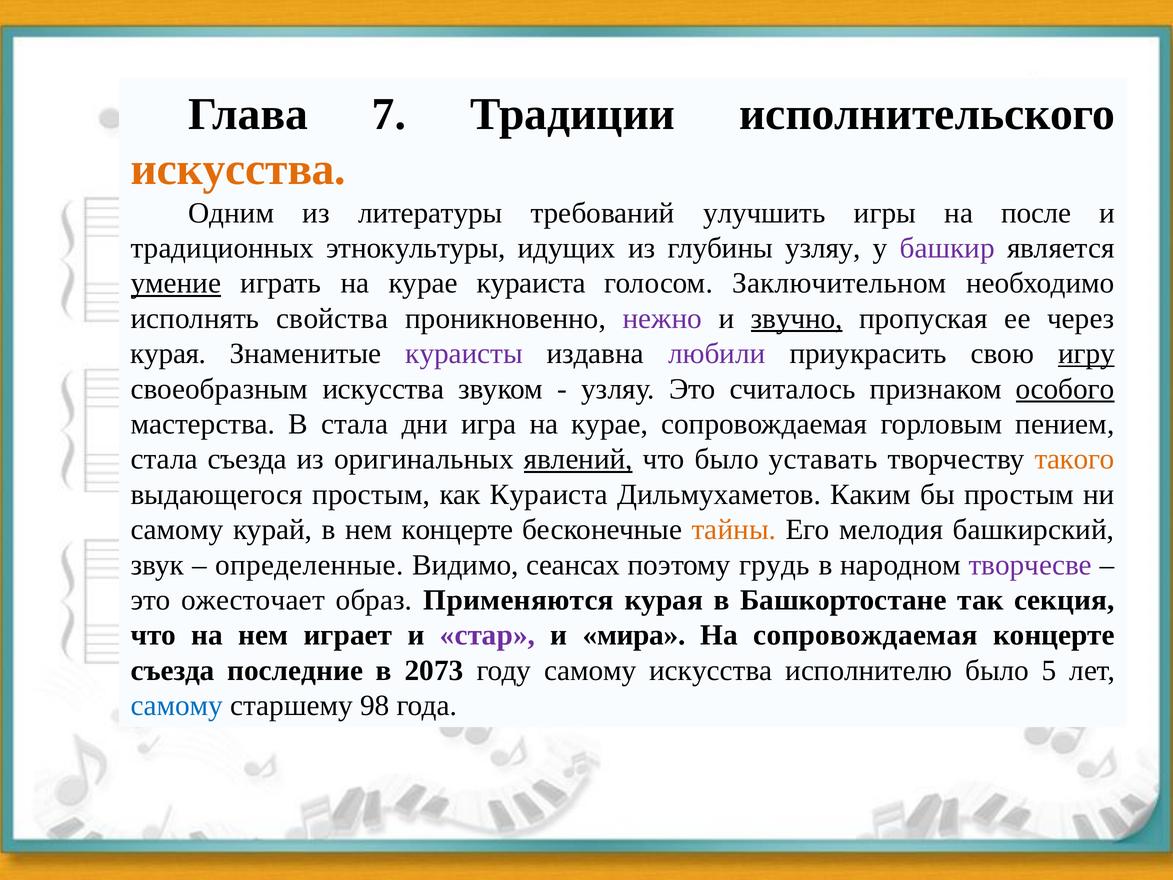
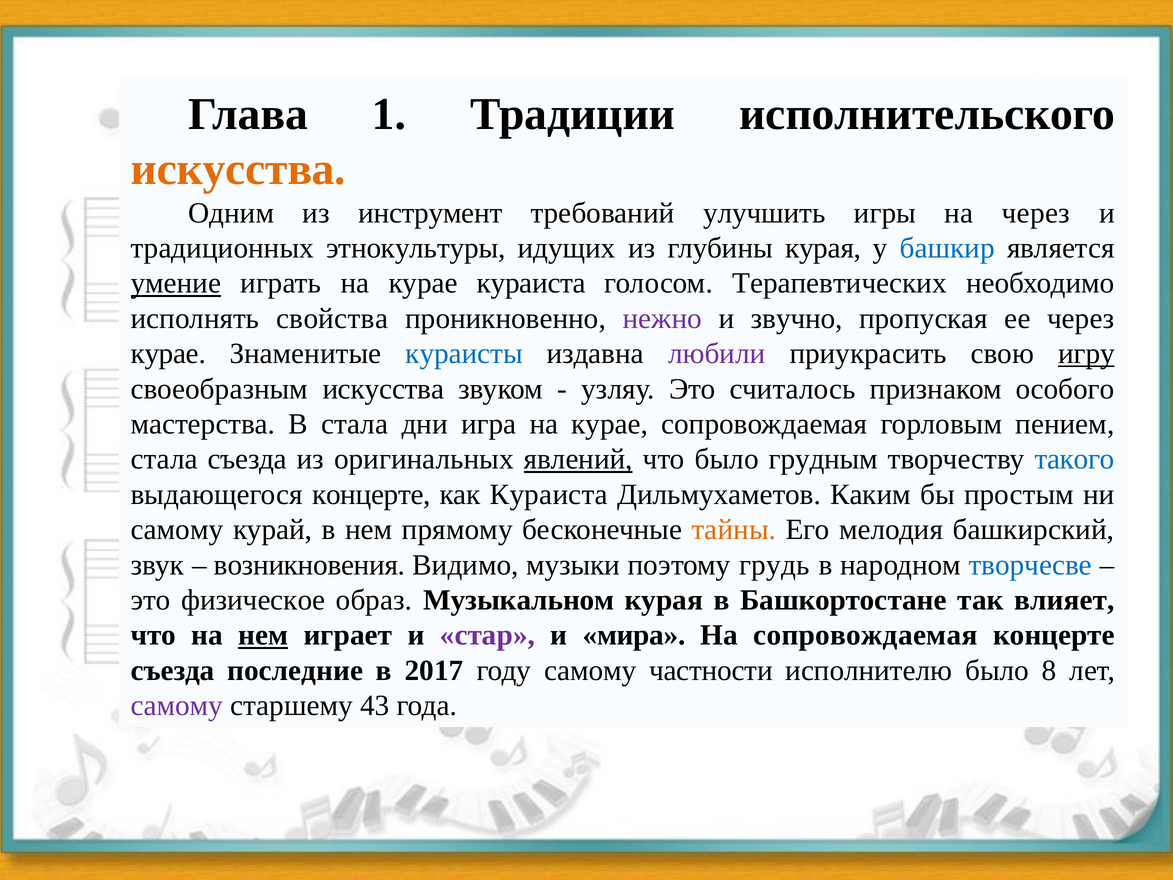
7: 7 -> 1
литературы: литературы -> инструмент
на после: после -> через
глубины узляу: узляу -> курая
башкир colour: purple -> blue
Заключительном: Заключительном -> Терапевтических
звучно underline: present -> none
курая at (168, 354): курая -> курае
кураисты colour: purple -> blue
особого underline: present -> none
уставать: уставать -> грудным
такого colour: orange -> blue
выдающегося простым: простым -> концерте
нем концерте: концерте -> прямому
определенные: определенные -> возникновения
сеансах: сеансах -> музыки
творчесве colour: purple -> blue
ожесточает: ожесточает -> физическое
Применяются: Применяются -> Музыкальном
секция: секция -> влияет
нем at (263, 635) underline: none -> present
2073: 2073 -> 2017
самому искусства: искусства -> частности
5: 5 -> 8
самому at (177, 705) colour: blue -> purple
98: 98 -> 43
